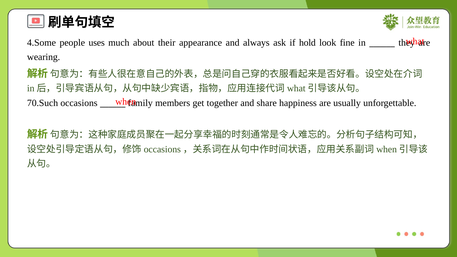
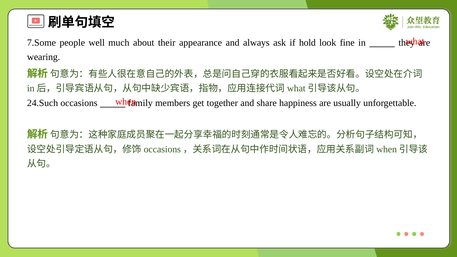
4.Some: 4.Some -> 7.Some
uses: uses -> well
70.Such: 70.Such -> 24.Such
